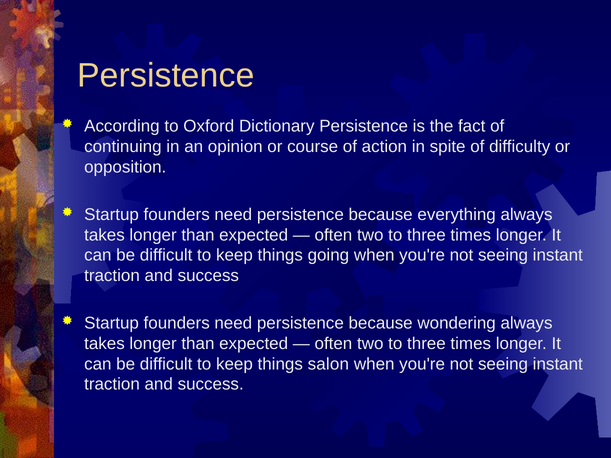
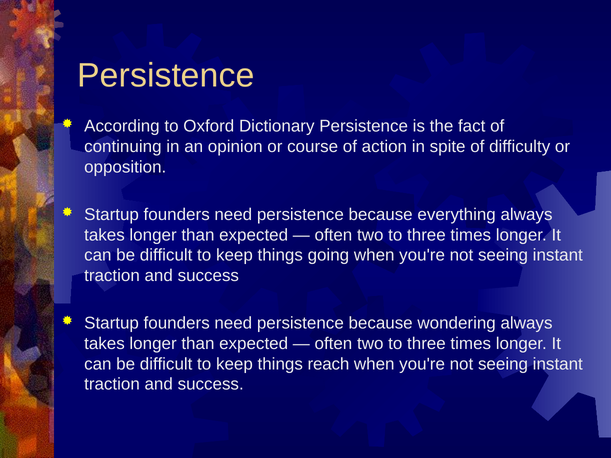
salon: salon -> reach
